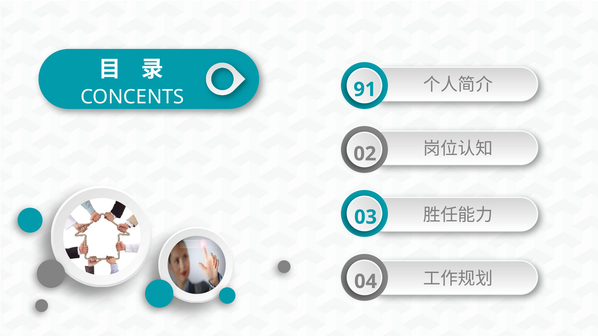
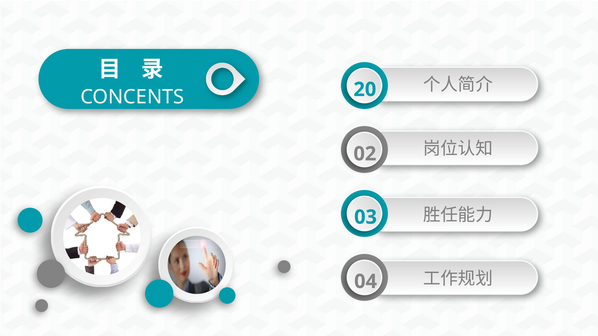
91: 91 -> 20
